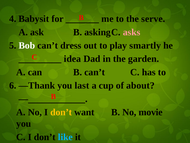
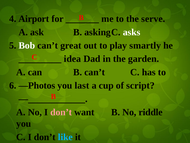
Babysit: Babysit -> Airport
asks colour: pink -> white
dress: dress -> great
—Thank: —Thank -> —Photos
about: about -> script
don’t at (61, 112) colour: yellow -> pink
movie: movie -> riddle
